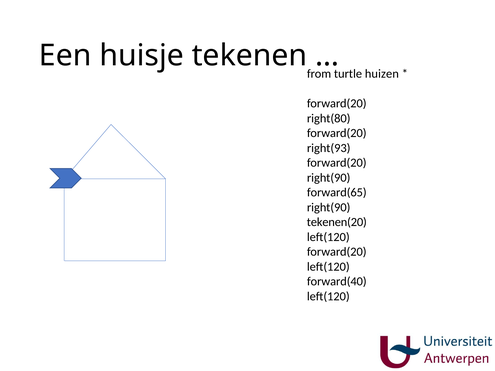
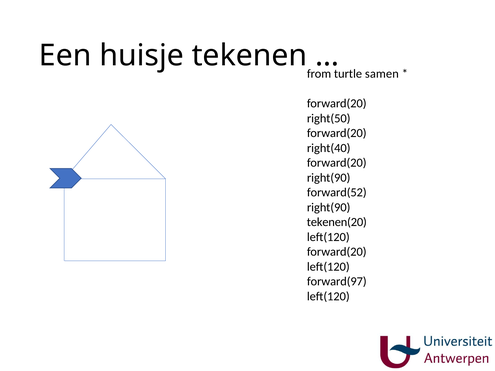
huizen: huizen -> samen
right(80: right(80 -> right(50
right(93: right(93 -> right(40
forward(65: forward(65 -> forward(52
forward(40: forward(40 -> forward(97
